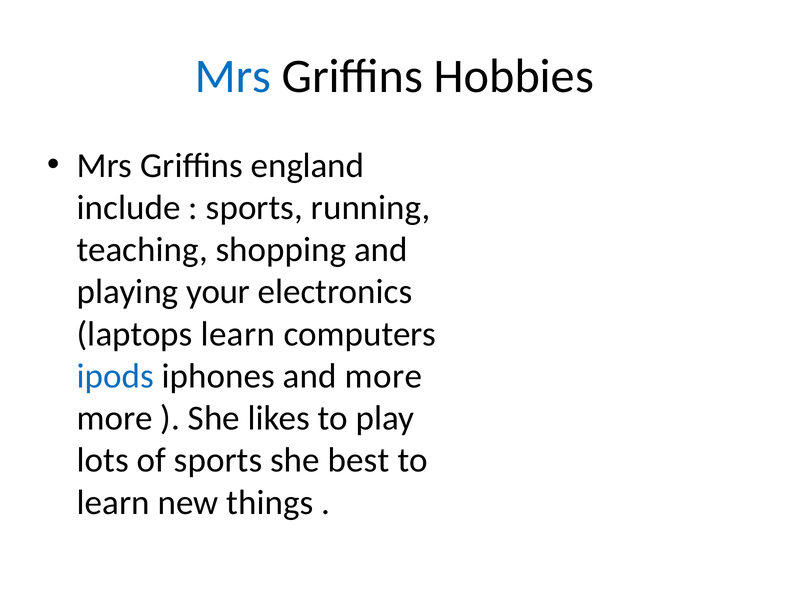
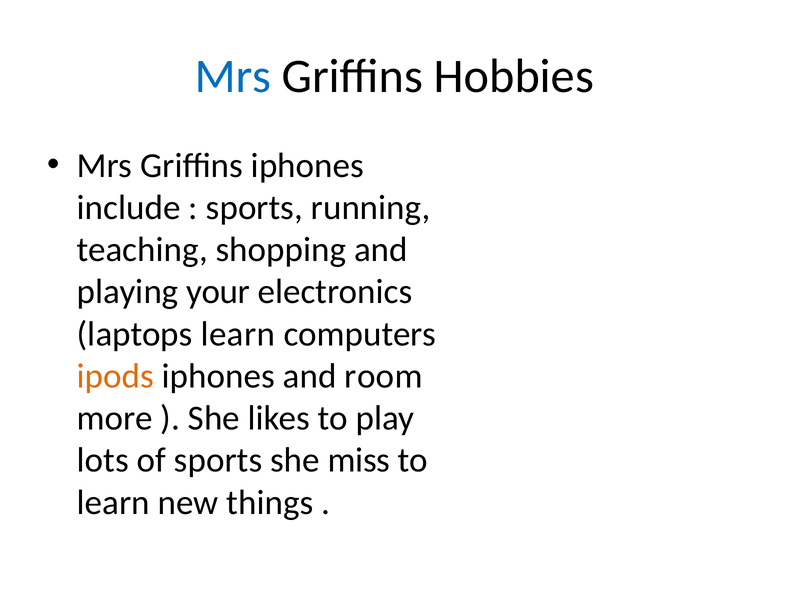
Griffins england: england -> iphones
ipods colour: blue -> orange
and more: more -> room
best: best -> miss
